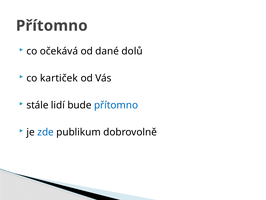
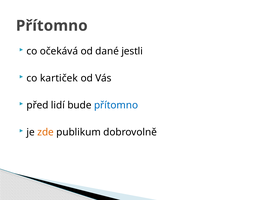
dolů: dolů -> jestli
stále: stále -> před
zde colour: blue -> orange
